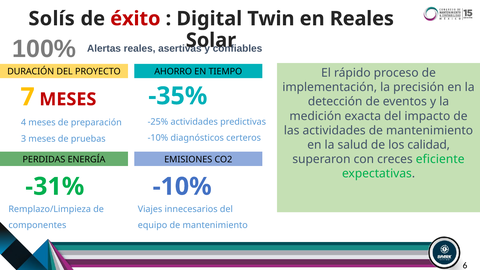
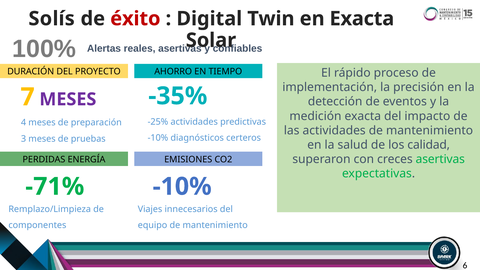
en Reales: Reales -> Exacta
MESES at (68, 99) colour: red -> purple
creces eficiente: eficiente -> asertivas
-31%: -31% -> -71%
